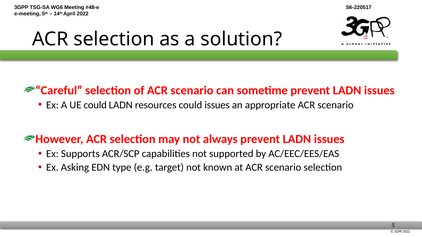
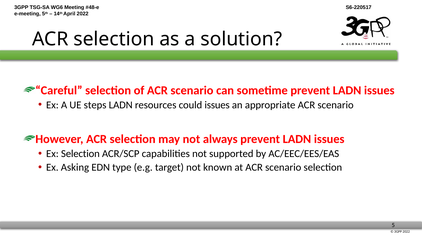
UE could: could -> steps
Ex Supports: Supports -> Selection
